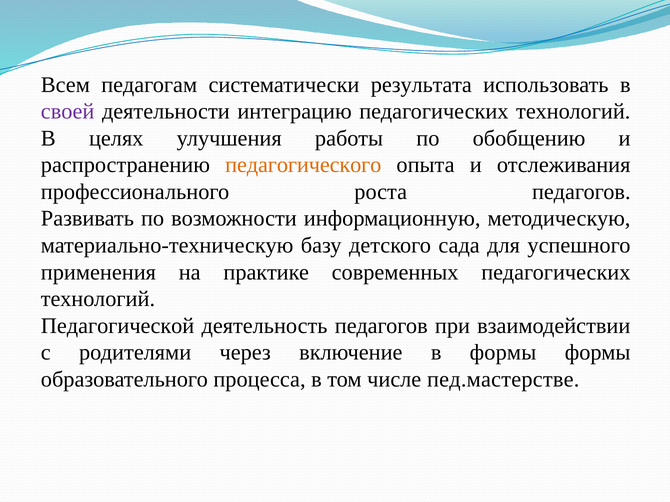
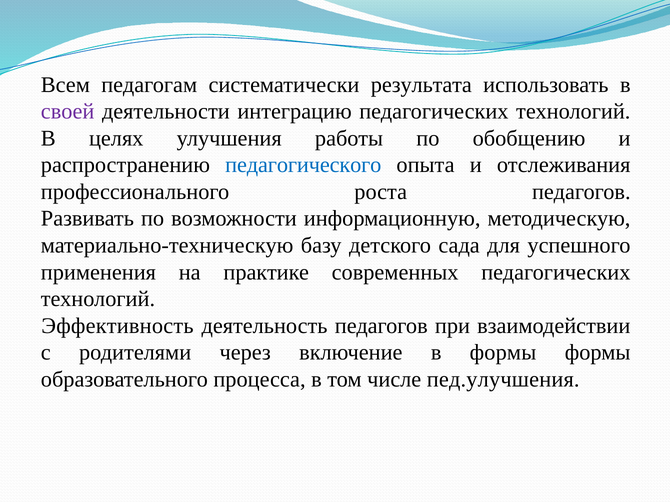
педагогического colour: orange -> blue
Педагогической: Педагогической -> Эффективность
пед.мастерстве: пед.мастерстве -> пед.улучшения
